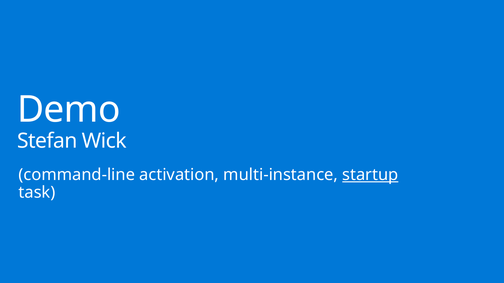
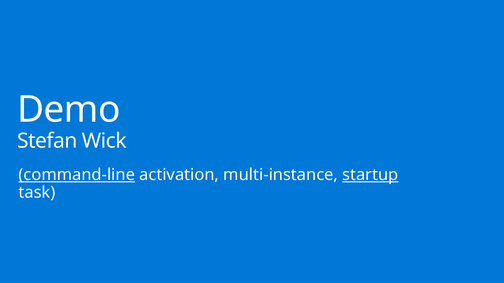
command-line underline: none -> present
